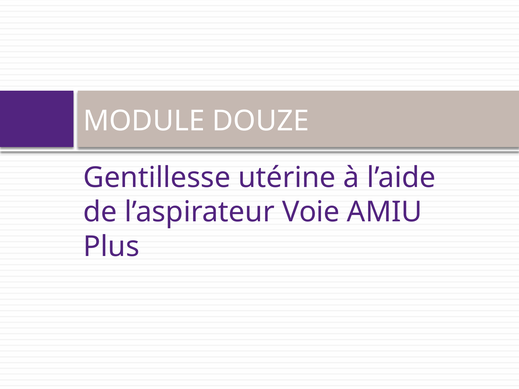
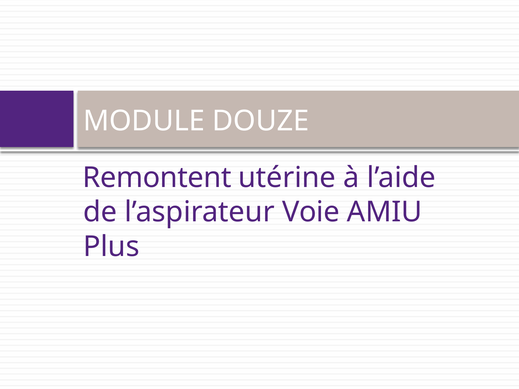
Gentillesse: Gentillesse -> Remontent
